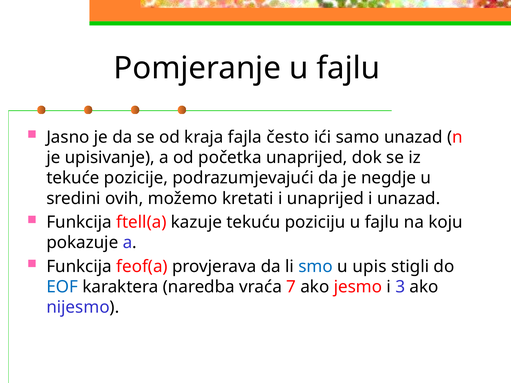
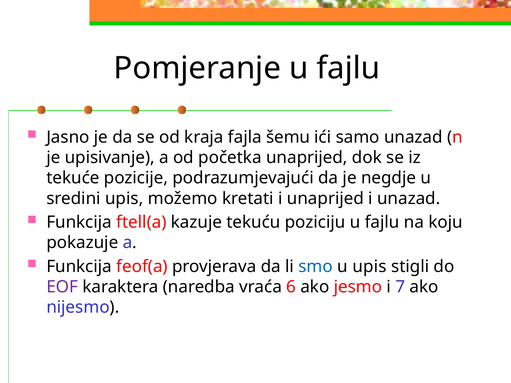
često: često -> šemu
sredini ovih: ovih -> upis
EOF colour: blue -> purple
7: 7 -> 6
3: 3 -> 7
